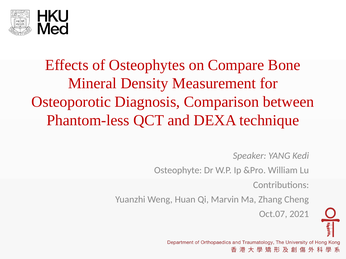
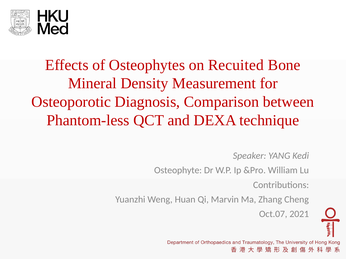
Compare: Compare -> Recuited
